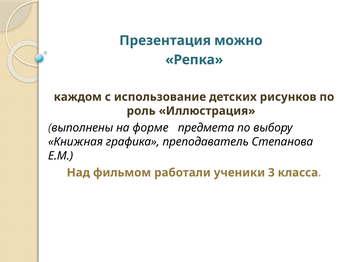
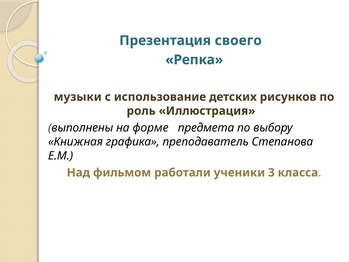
можно: можно -> своего
каждом: каждом -> музыки
